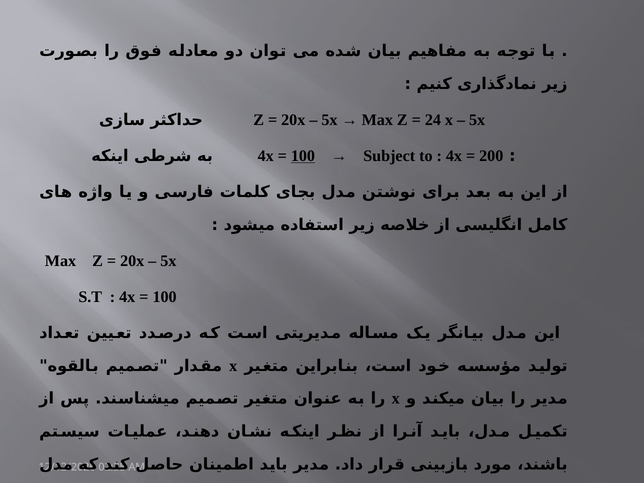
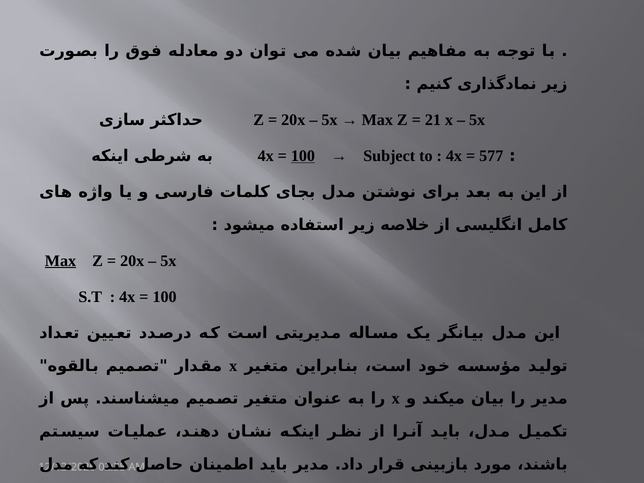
24: 24 -> 21
200: 200 -> 577
Max at (60, 261) underline: none -> present
